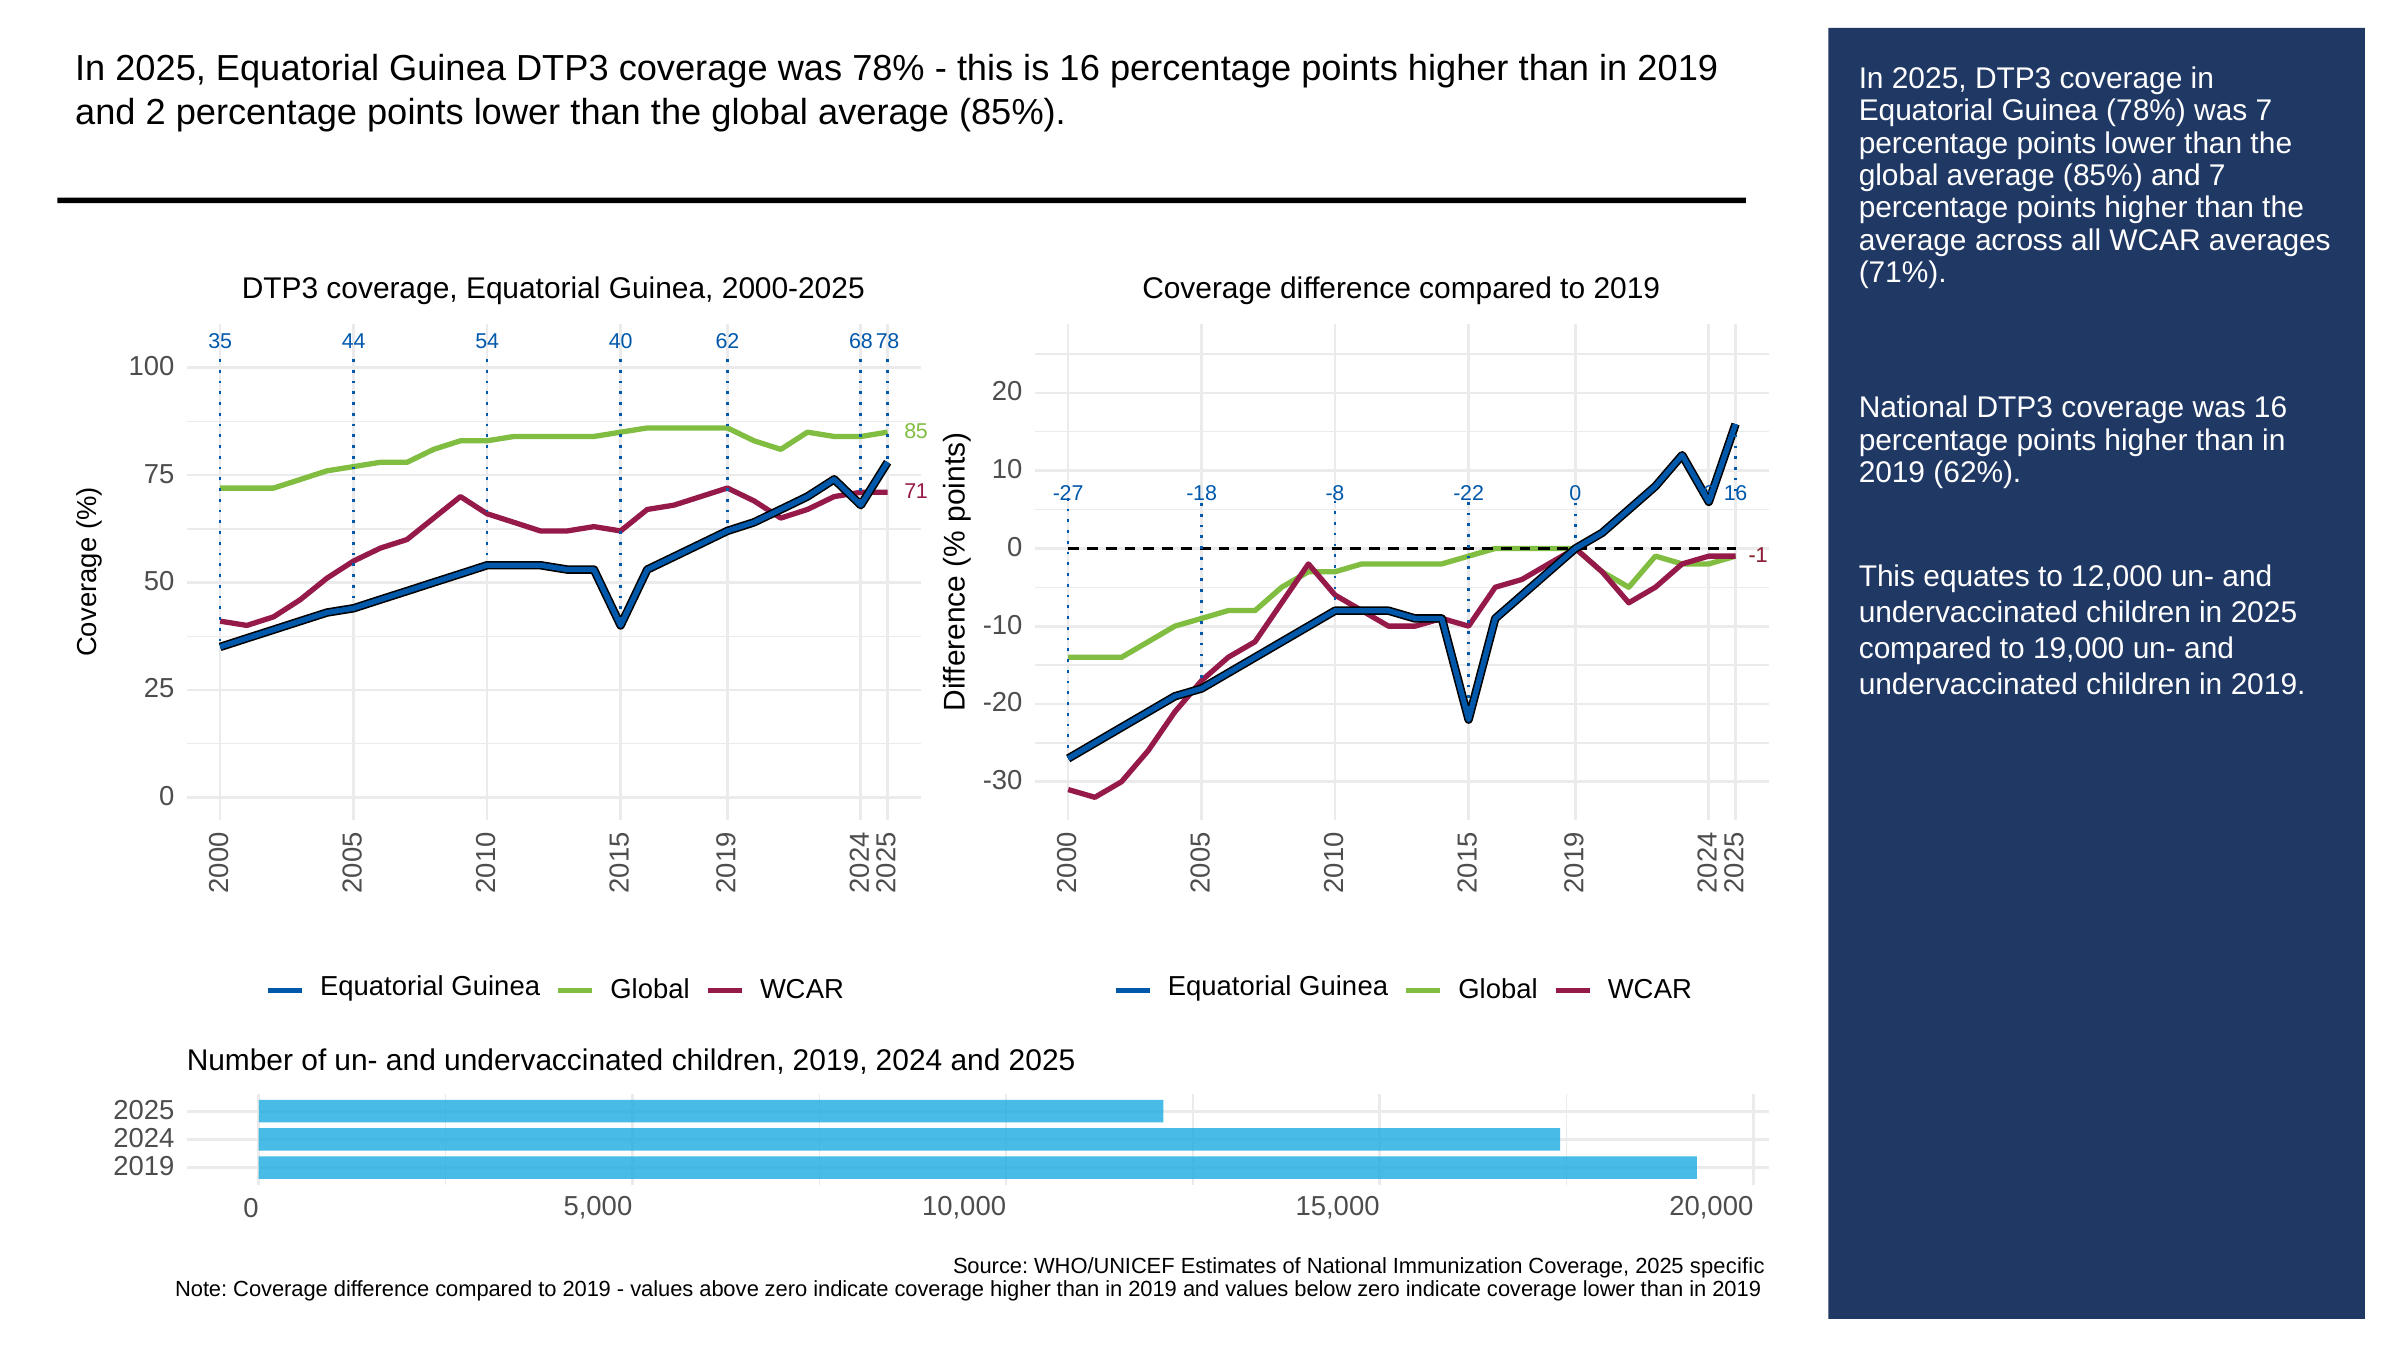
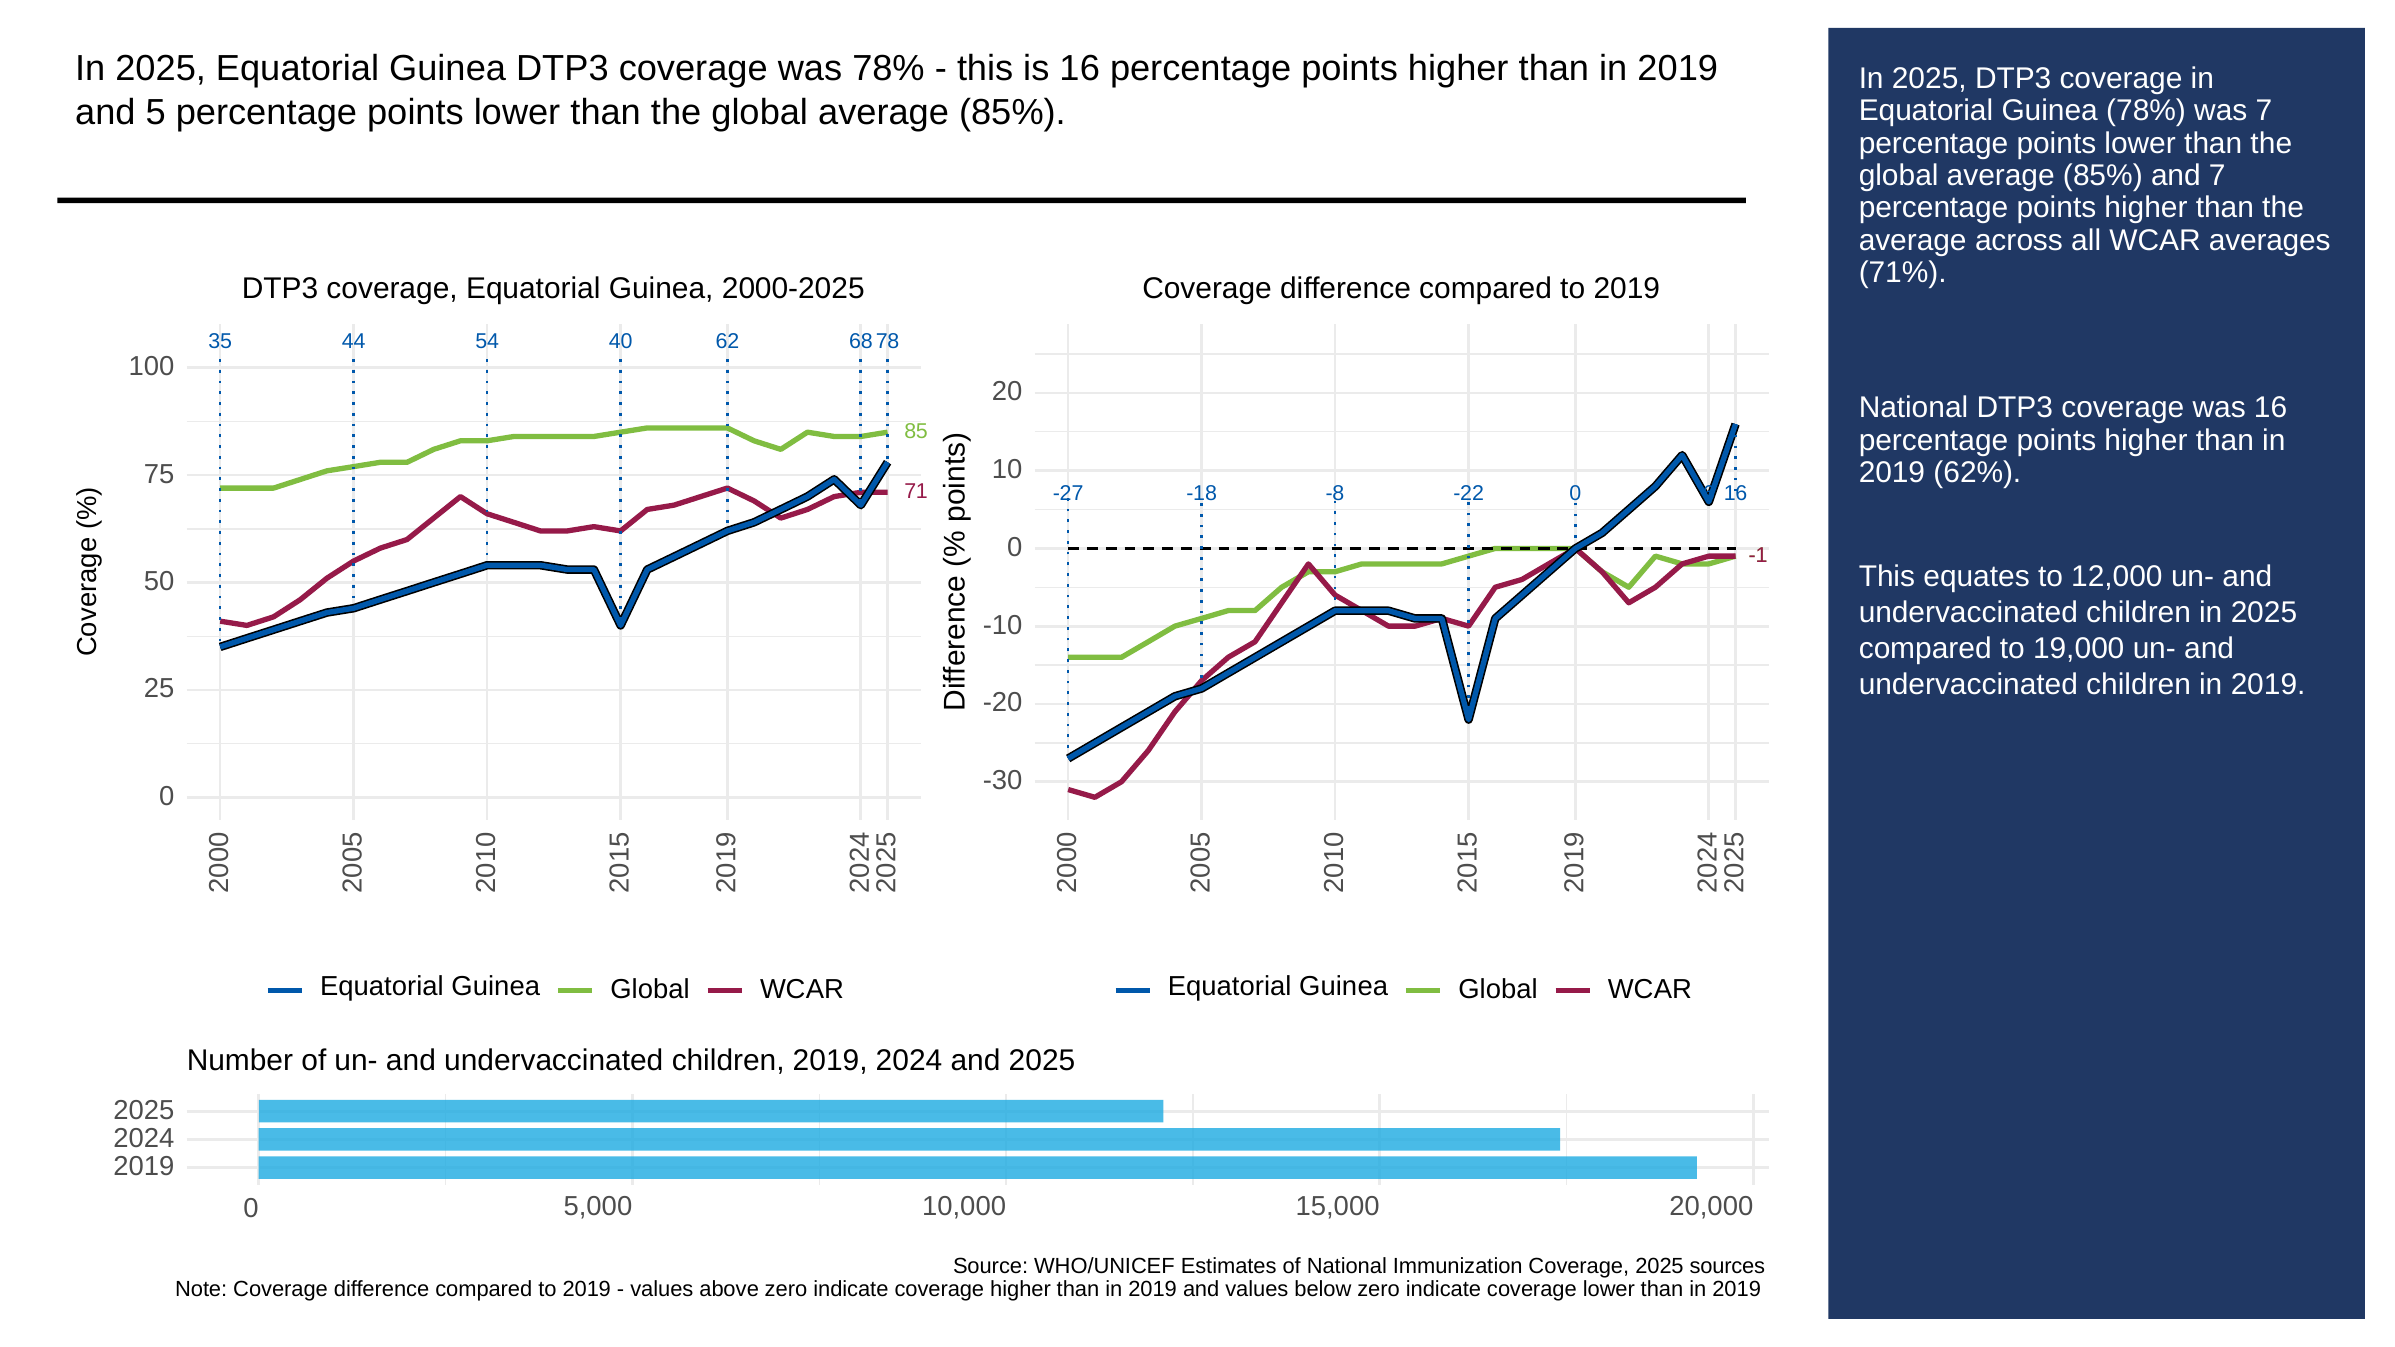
and 2: 2 -> 5
specific: specific -> sources
